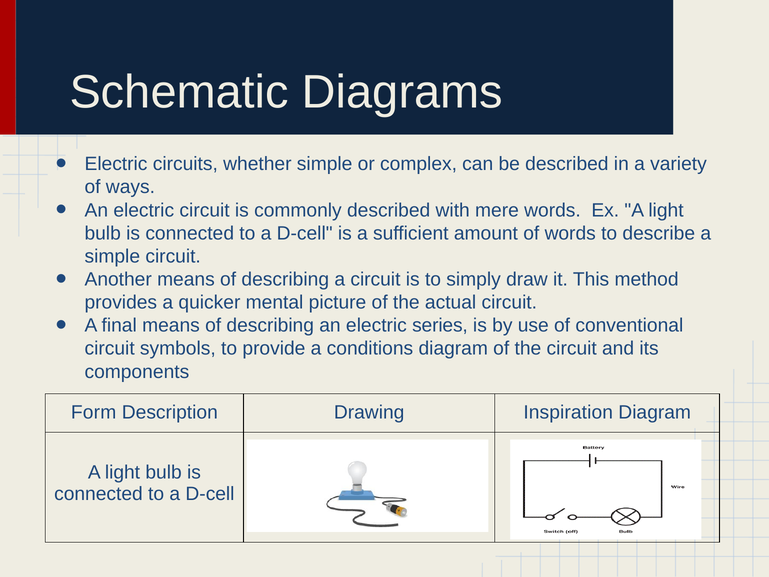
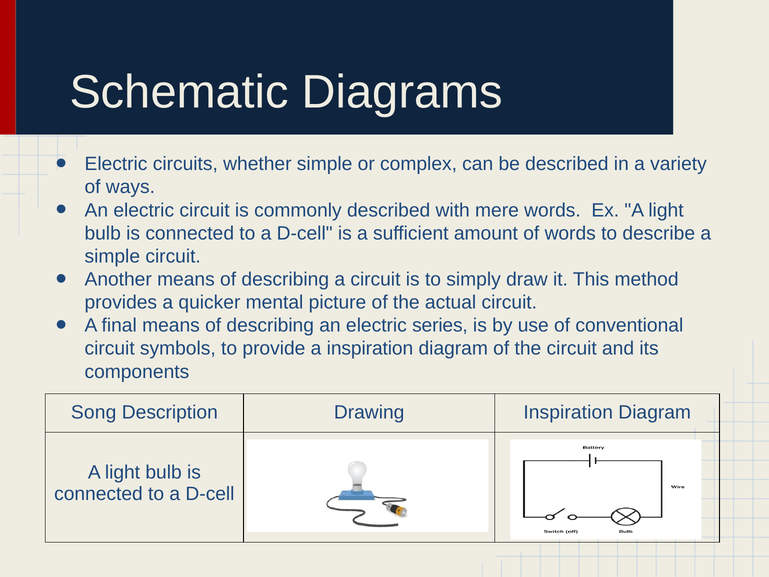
a conditions: conditions -> inspiration
Form: Form -> Song
